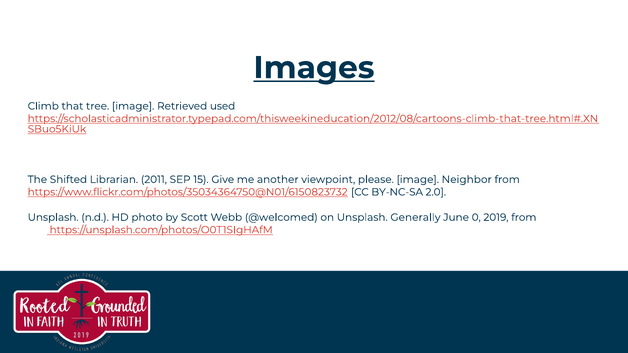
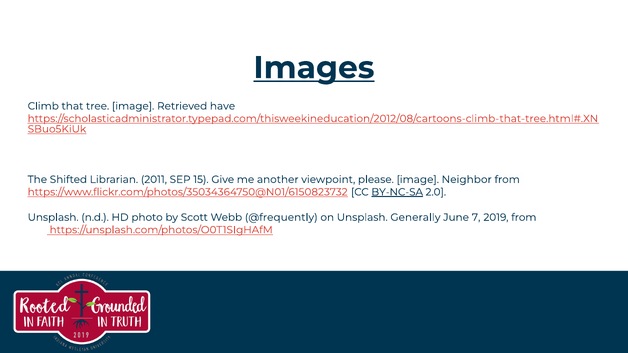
used: used -> have
BY-NC-SA underline: none -> present
@welcomed: @welcomed -> @frequently
0: 0 -> 7
